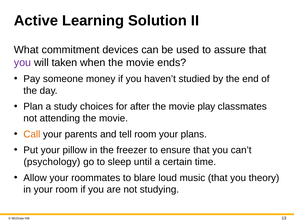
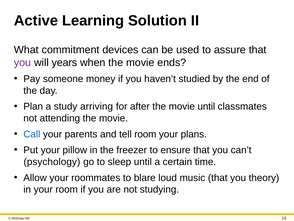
taken: taken -> years
choices: choices -> arriving
movie play: play -> until
Call colour: orange -> blue
